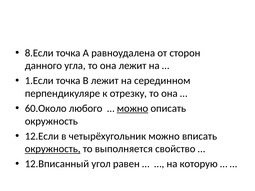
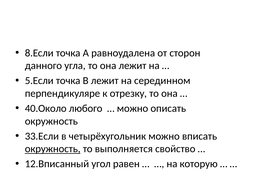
1.Если: 1.Если -> 5.Если
60.Около: 60.Около -> 40.Около
можно at (133, 109) underline: present -> none
12.Если: 12.Если -> 33.Если
